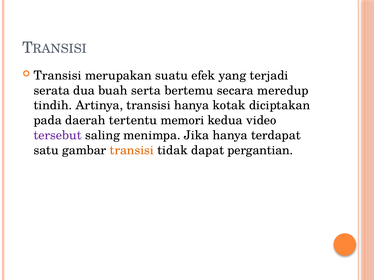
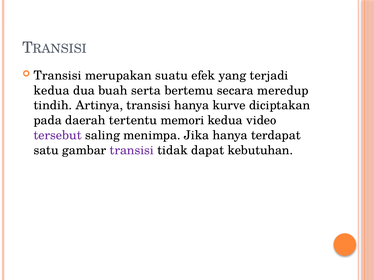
serata at (52, 91): serata -> kedua
kotak: kotak -> kurve
transisi at (132, 150) colour: orange -> purple
pergantian: pergantian -> kebutuhan
